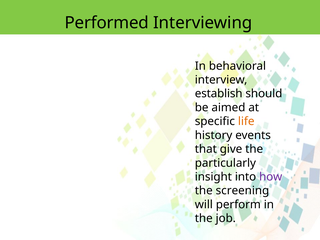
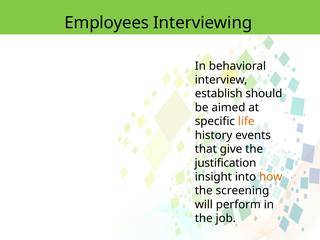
Performed: Performed -> Employees
particularly: particularly -> justification
how colour: purple -> orange
